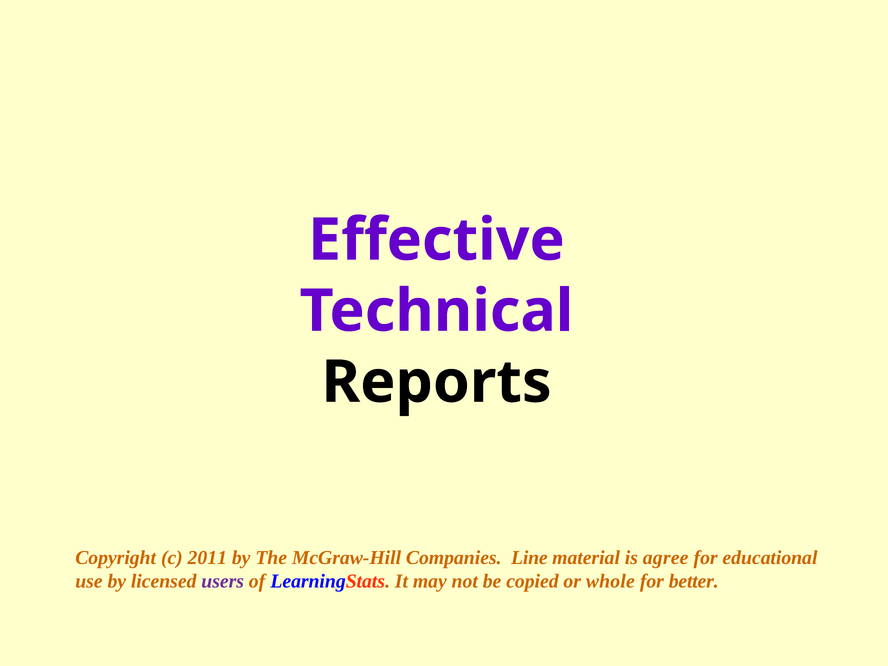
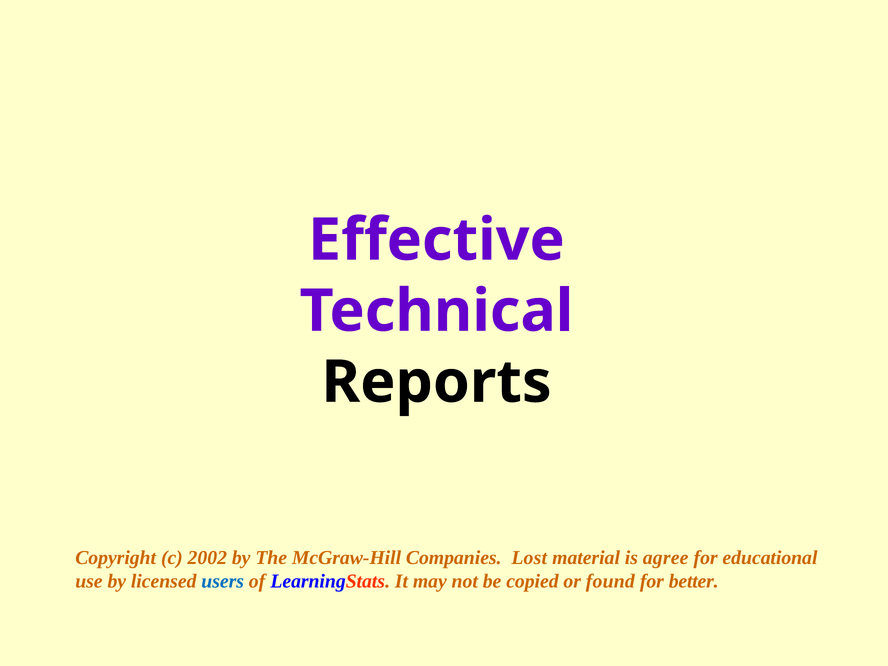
2011: 2011 -> 2002
Line: Line -> Lost
users colour: purple -> blue
whole: whole -> found
